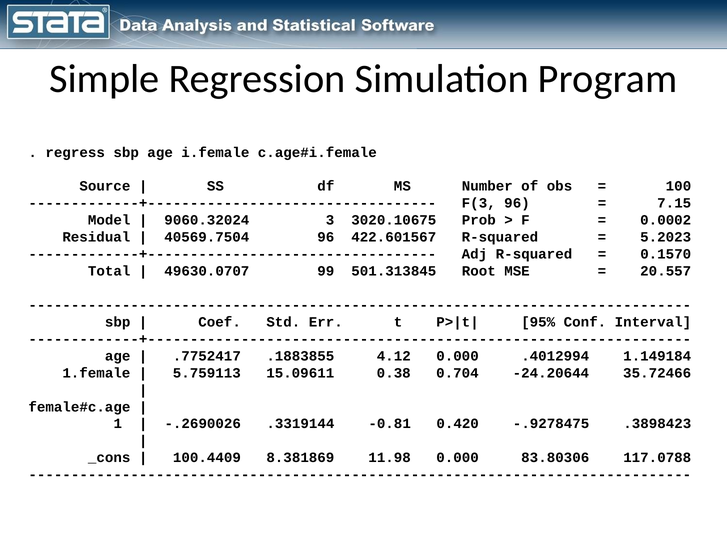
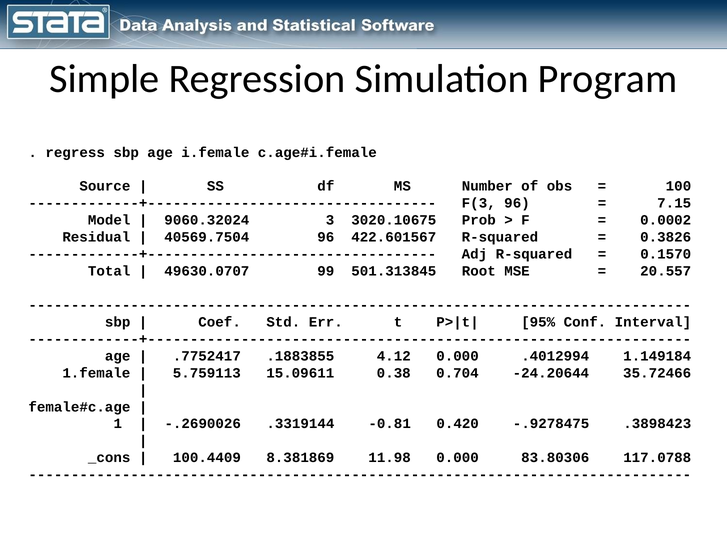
5.2023: 5.2023 -> 0.3826
